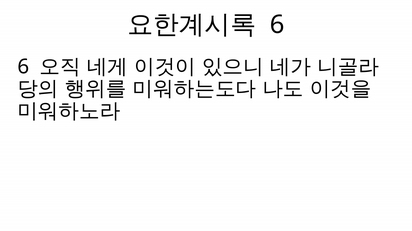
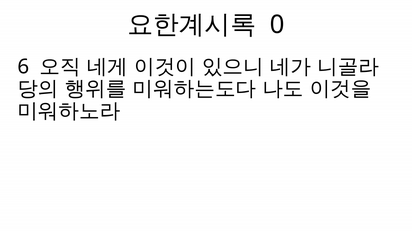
6 at (277, 25): 6 -> 0
